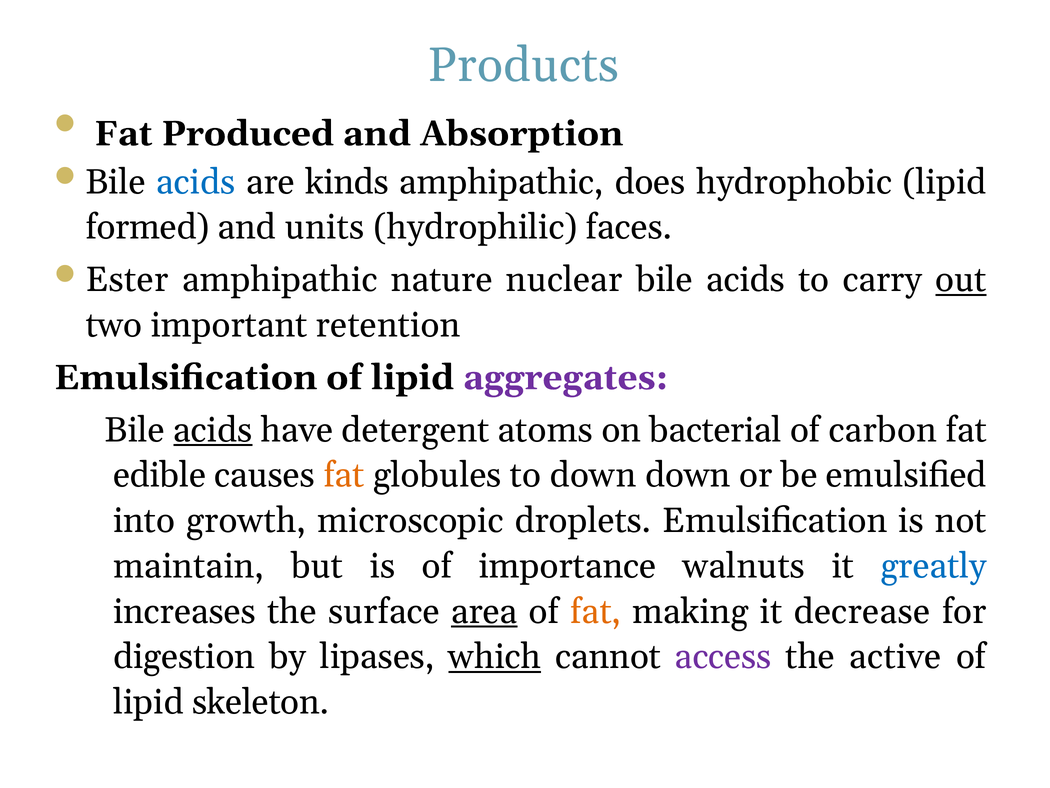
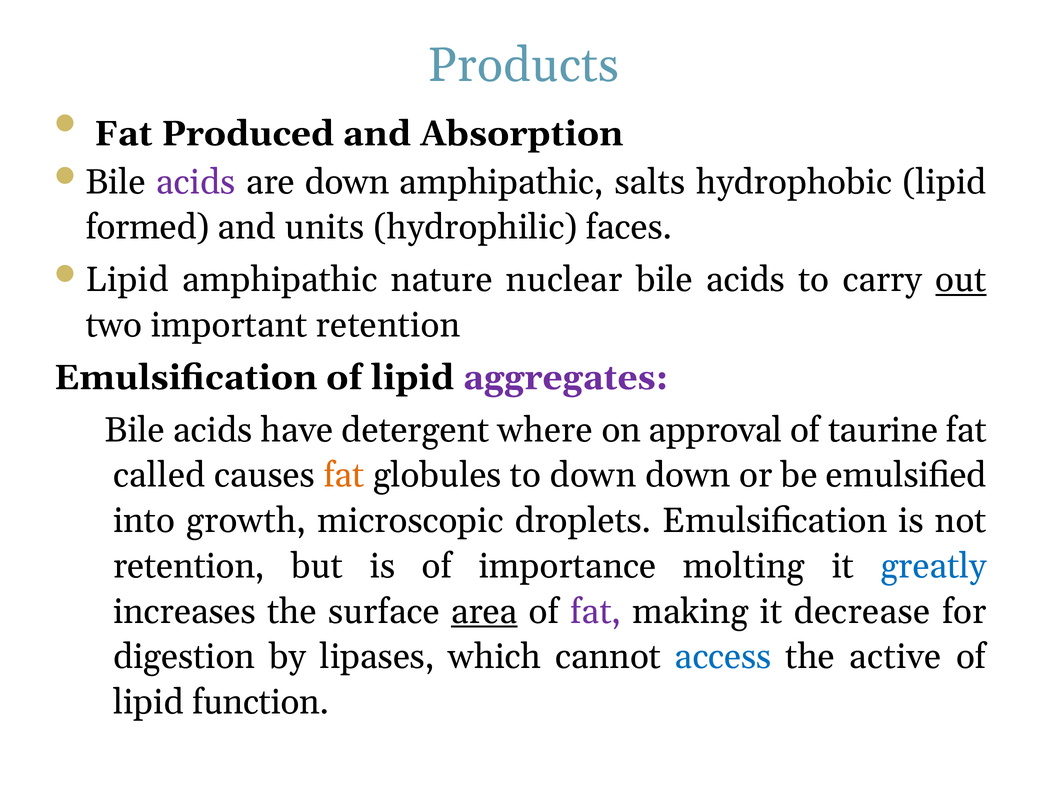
acids at (196, 182) colour: blue -> purple
are kinds: kinds -> down
does: does -> salts
Ester at (127, 280): Ester -> Lipid
acids at (213, 430) underline: present -> none
atoms: atoms -> where
bacterial: bacterial -> approval
carbon: carbon -> taurine
edible: edible -> called
maintain at (189, 566): maintain -> retention
walnuts: walnuts -> molting
fat at (596, 611) colour: orange -> purple
which underline: present -> none
access colour: purple -> blue
skeleton: skeleton -> function
